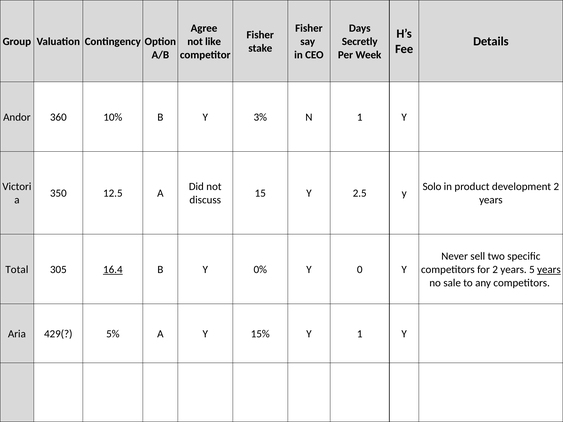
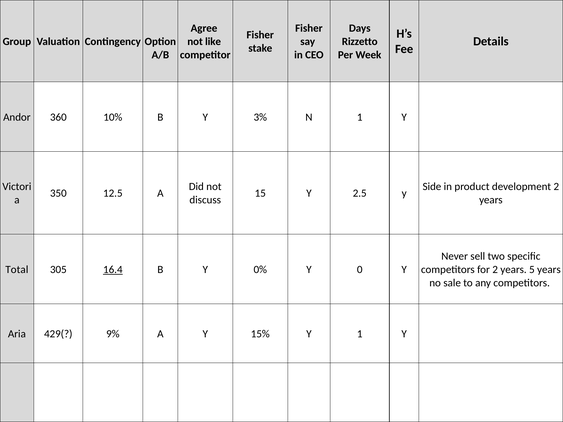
Secretly: Secretly -> Rizzetto
Solo: Solo -> Side
years at (549, 270) underline: present -> none
5%: 5% -> 9%
